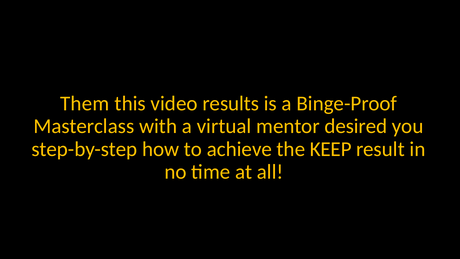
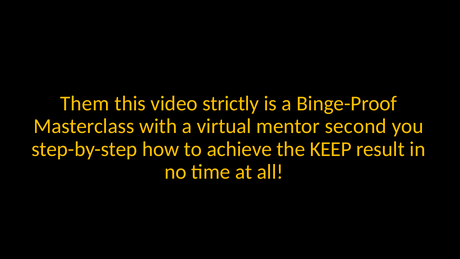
results: results -> strictly
desired: desired -> second
